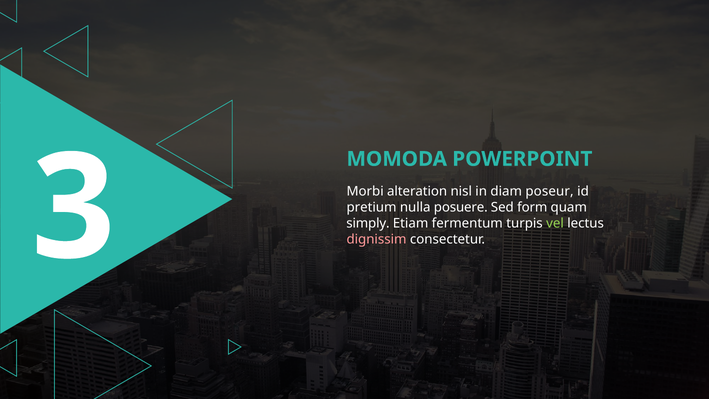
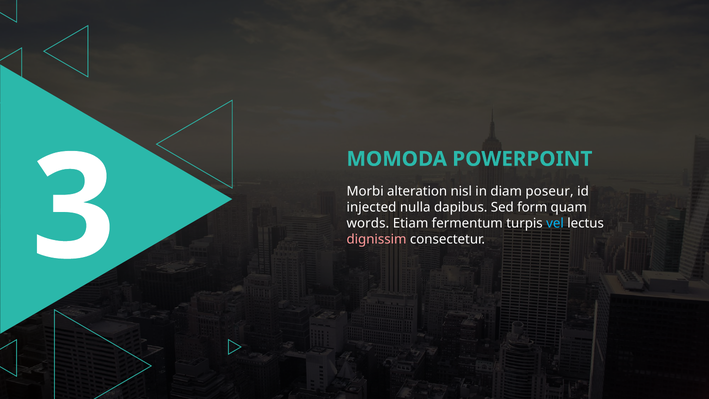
pretium: pretium -> injected
posuere: posuere -> dapibus
simply: simply -> words
vel colour: light green -> light blue
